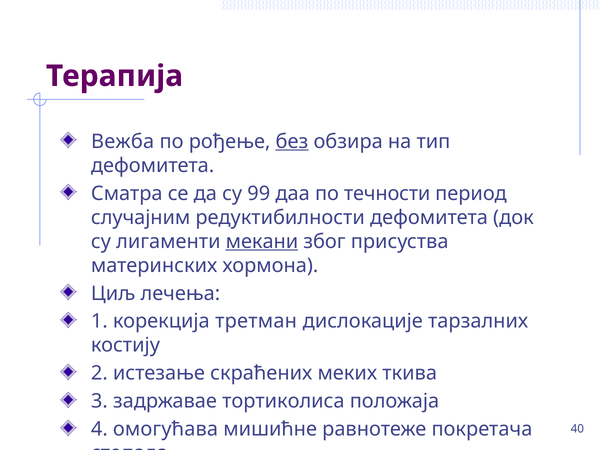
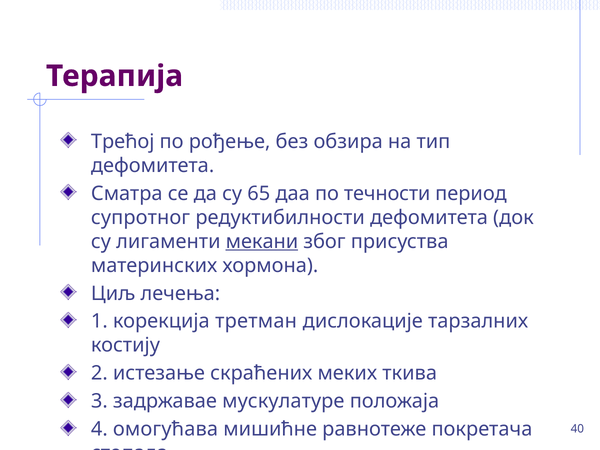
Вежба: Вежба -> Трећој
без underline: present -> none
99: 99 -> 65
случајним: случајним -> супротног
тортиколиса: тортиколиса -> мускулатуре
